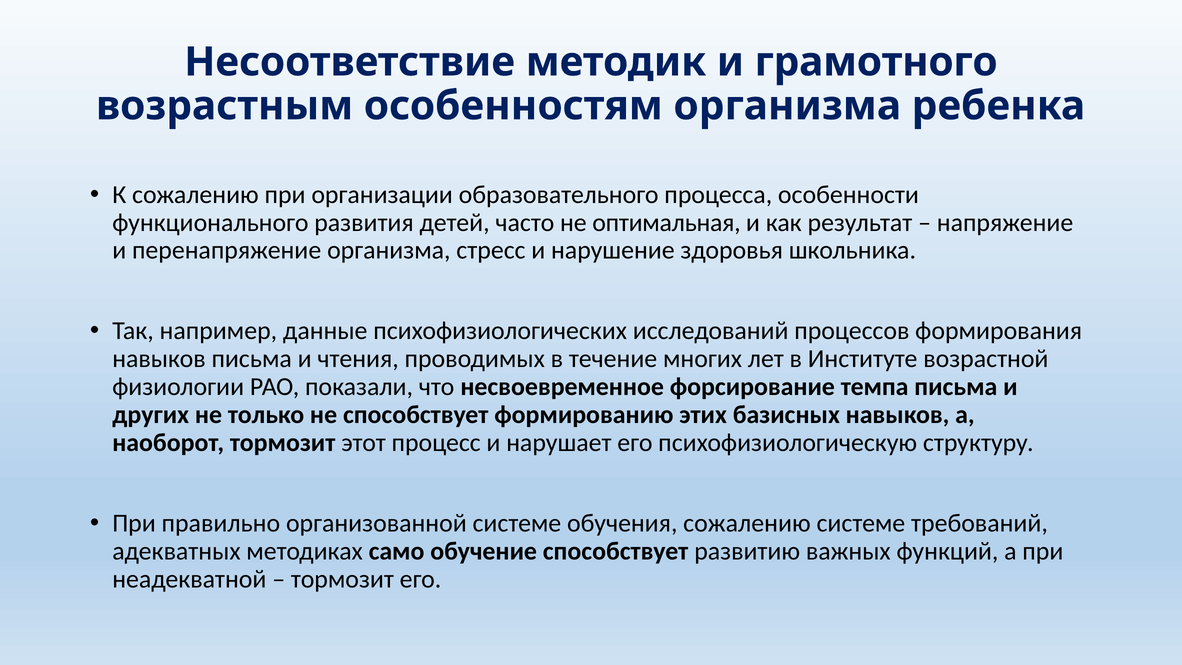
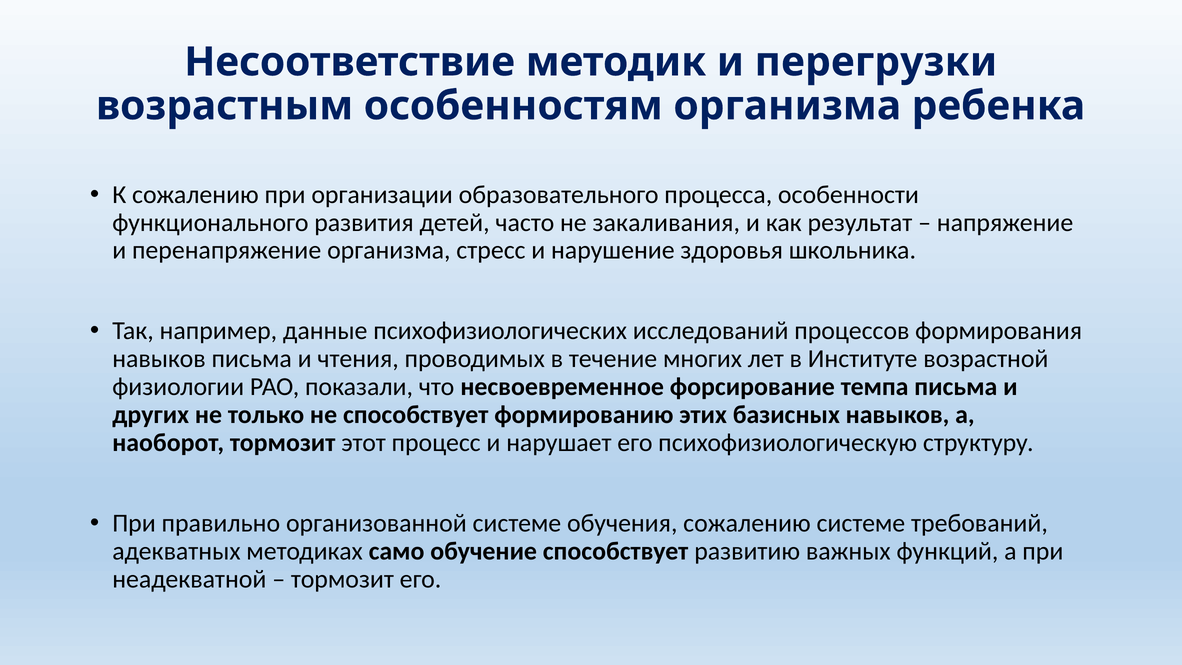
грамотного: грамотного -> перегрузки
оптимальная: оптимальная -> закаливания
